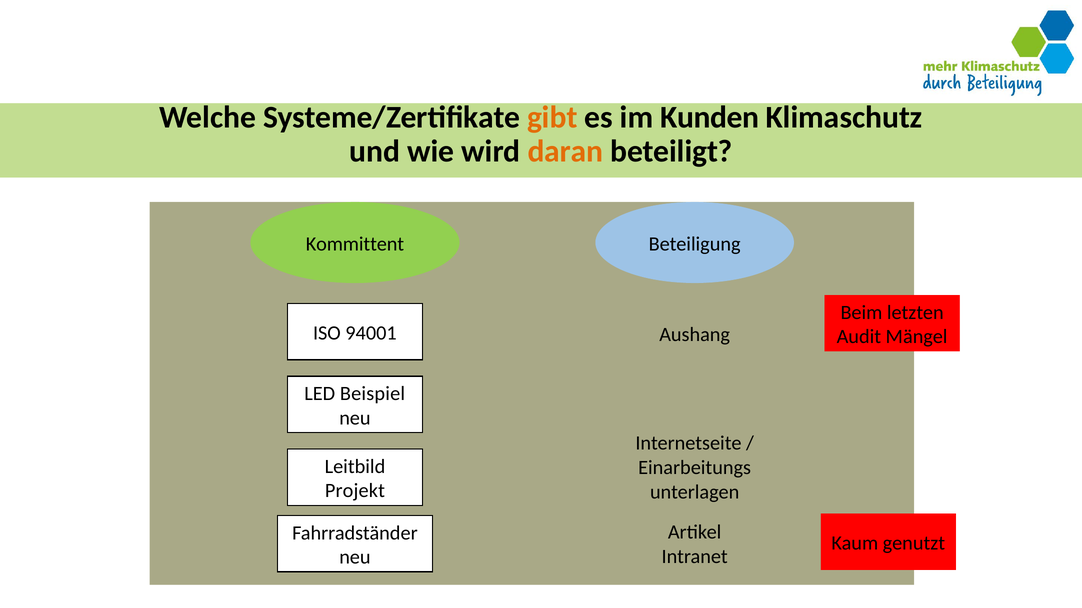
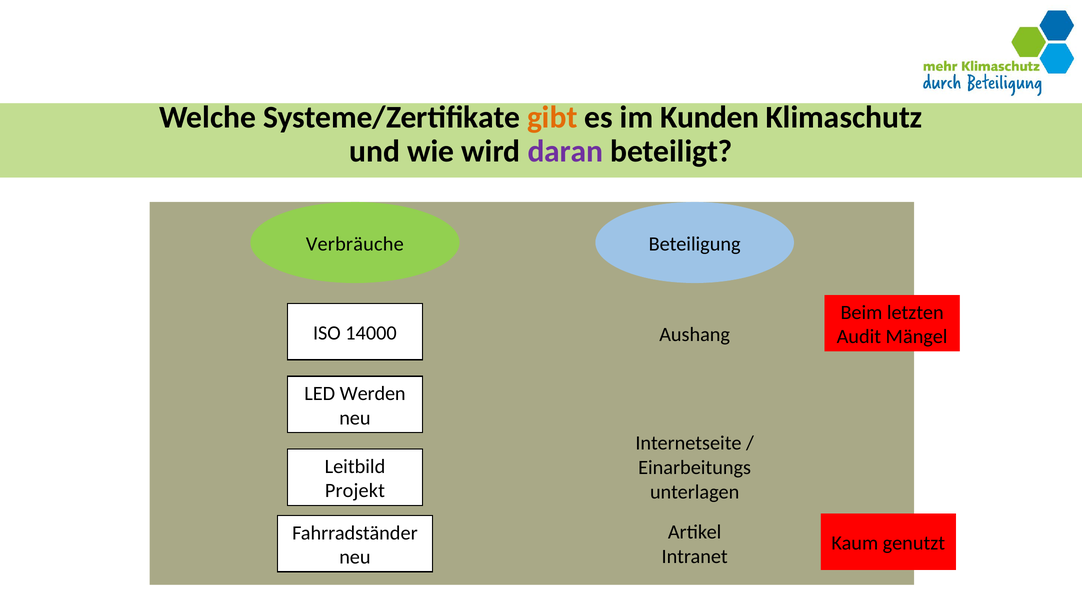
daran colour: orange -> purple
Kommittent: Kommittent -> Verbräuche
94001: 94001 -> 14000
Beispiel: Beispiel -> Werden
